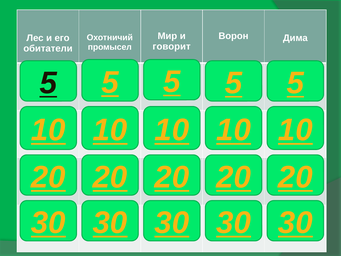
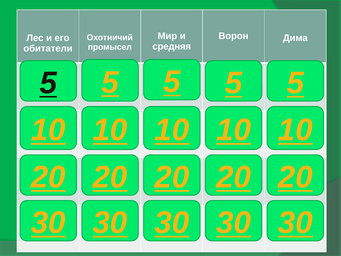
говорит: говорит -> средняя
